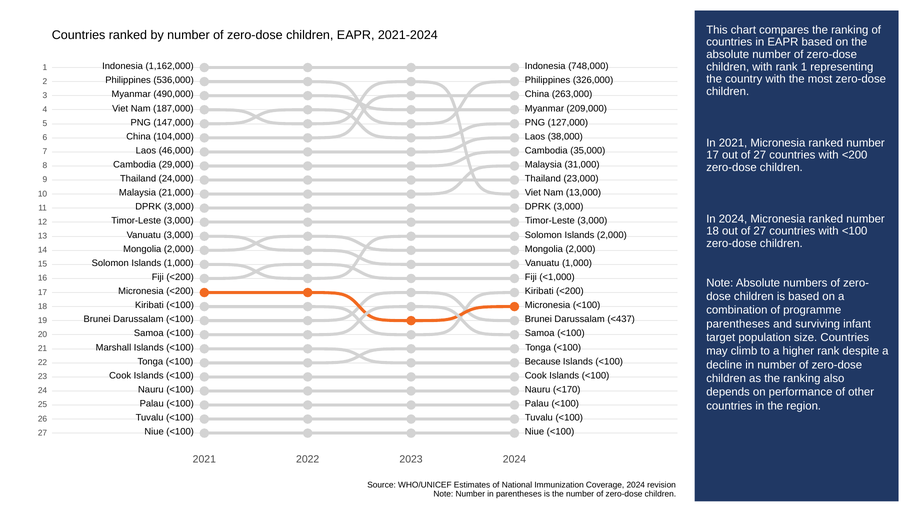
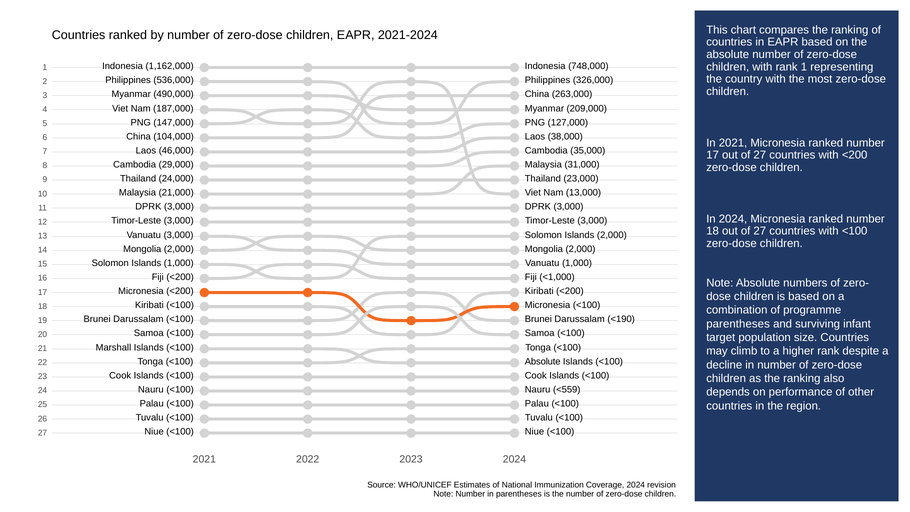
<437: <437 -> <190
Because at (543, 361): Because -> Absolute
<170: <170 -> <559
